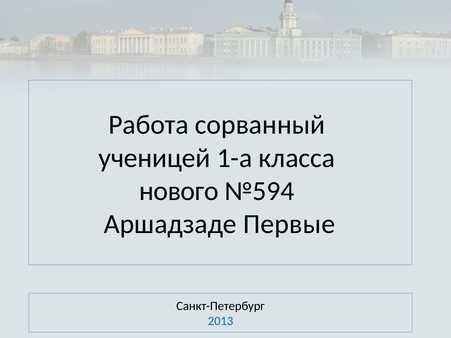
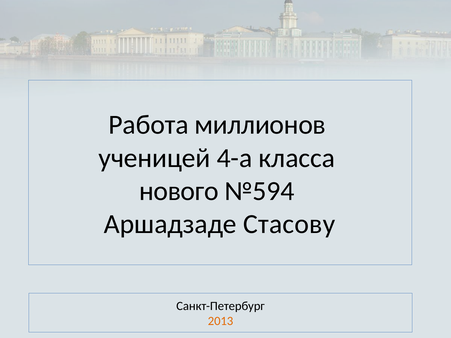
сорванный: сорванный -> миллионов
1-а: 1-а -> 4-а
Первые: Первые -> Стасову
2013 colour: blue -> orange
